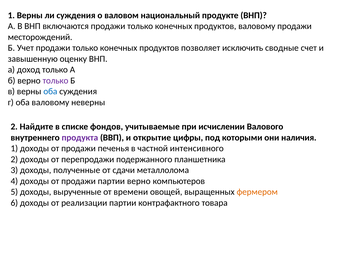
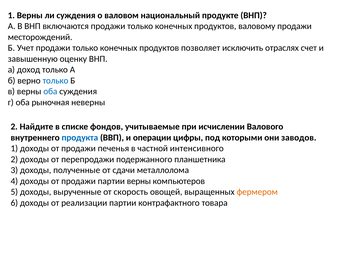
сводные: сводные -> отраслях
только at (55, 80) colour: purple -> blue
оба валовому: валовому -> рыночная
продукта colour: purple -> blue
открытие: открытие -> операции
наличия: наличия -> заводов
партии верно: верно -> верны
времени: времени -> скорость
